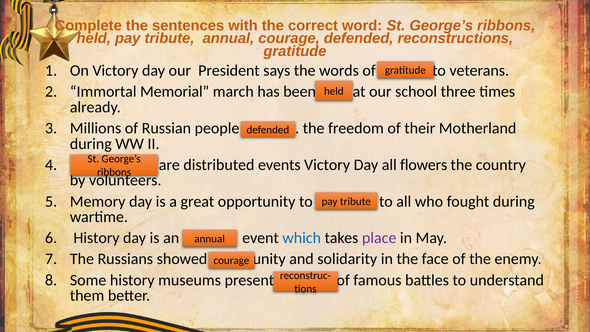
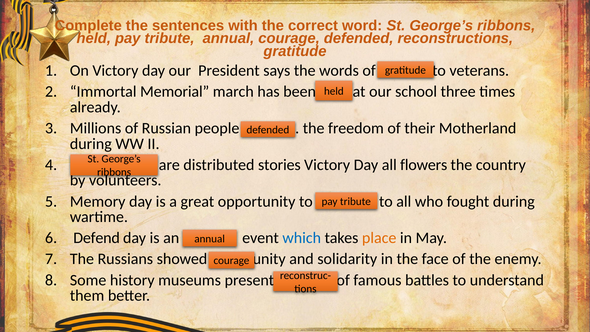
events: events -> stories
History at (96, 238): History -> Defend
place colour: purple -> orange
